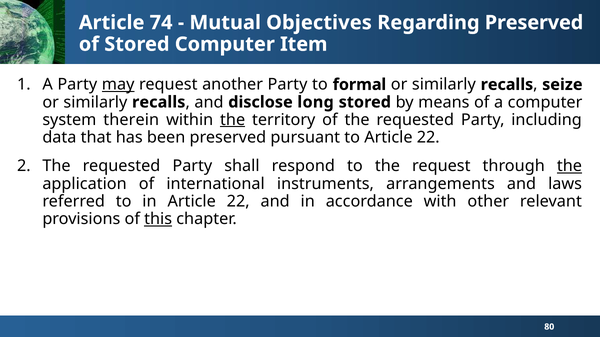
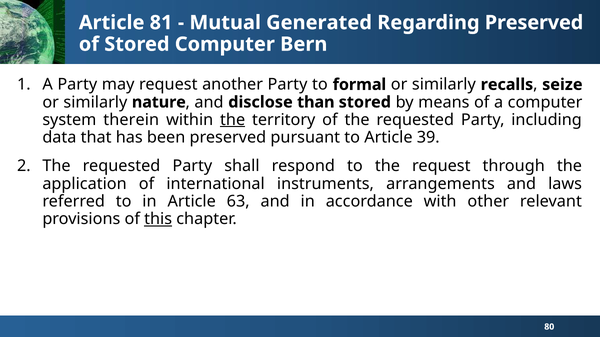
74: 74 -> 81
Objectives: Objectives -> Generated
Item: Item -> Bern
may underline: present -> none
recalls at (159, 102): recalls -> nature
long: long -> than
to Article 22: 22 -> 39
the at (569, 166) underline: present -> none
in Article 22: 22 -> 63
